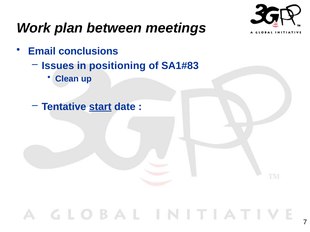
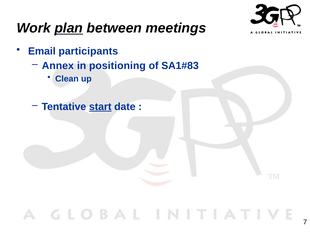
plan underline: none -> present
conclusions: conclusions -> participants
Issues: Issues -> Annex
